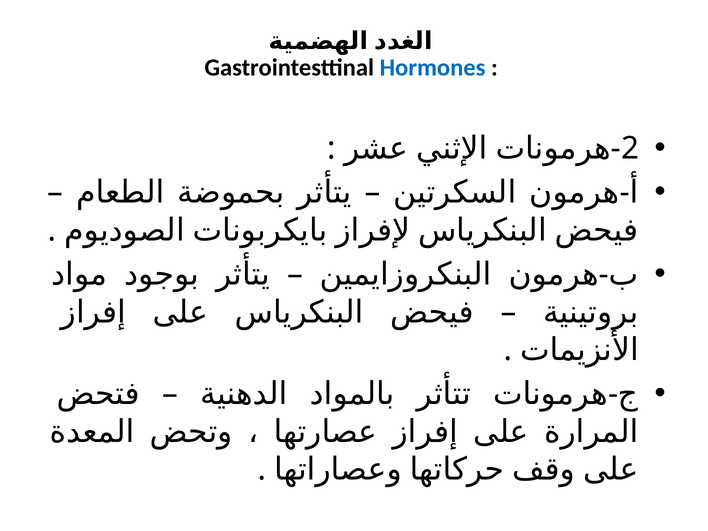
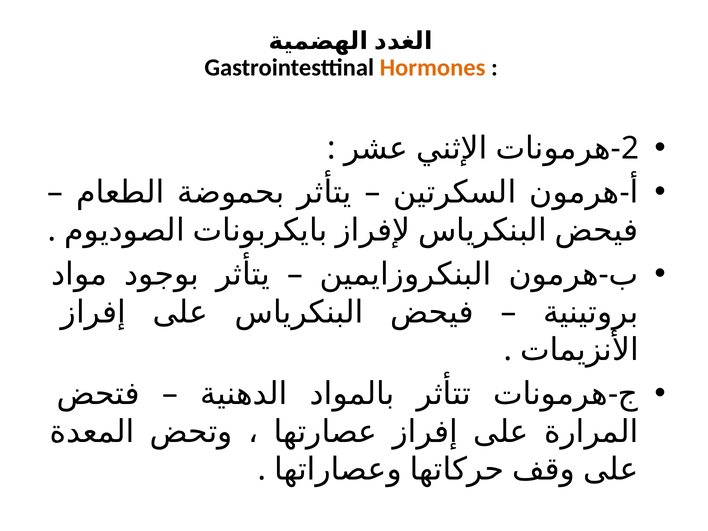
Hormones colour: blue -> orange
